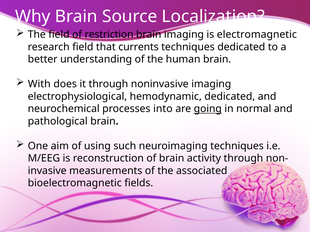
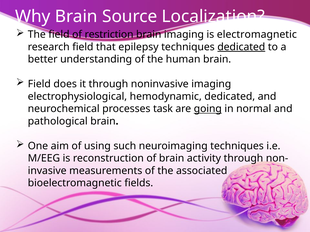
currents: currents -> epilepsy
dedicated at (241, 47) underline: none -> present
With at (39, 84): With -> Field
into: into -> task
